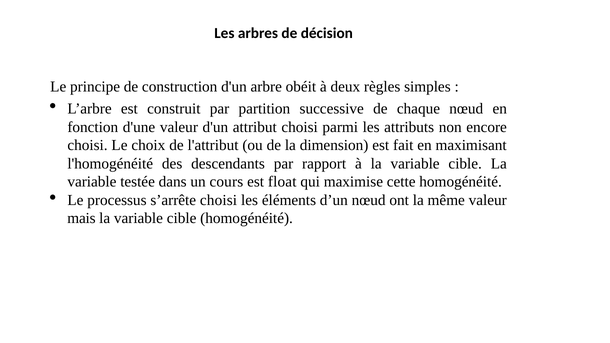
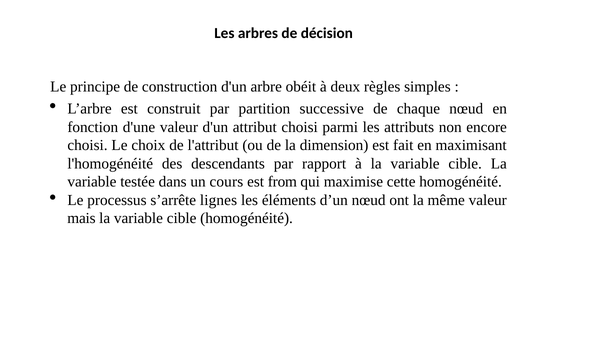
float: float -> from
s’arrête choisi: choisi -> lignes
